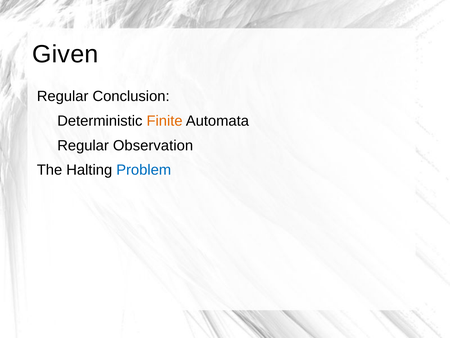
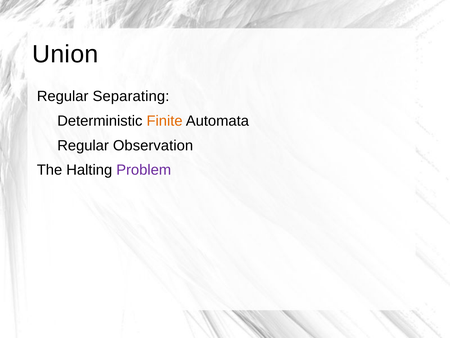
Given: Given -> Union
Conclusion: Conclusion -> Separating
Problem colour: blue -> purple
